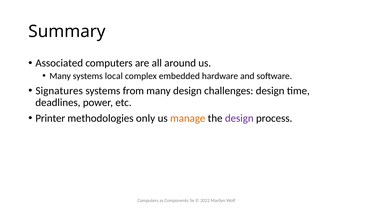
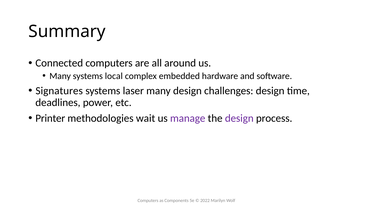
Associated: Associated -> Connected
from: from -> laser
only: only -> wait
manage colour: orange -> purple
